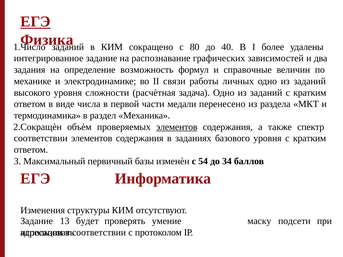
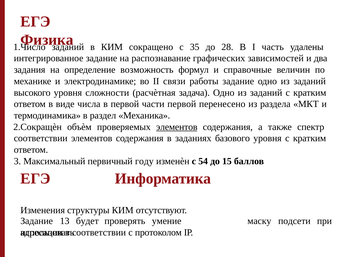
ЕГЭ at (35, 22) underline: present -> none
80: 80 -> 35
40: 40 -> 28
более: более -> часть
работы личных: личных -> задание
части медали: медали -> первой
базы: базы -> году
34: 34 -> 15
